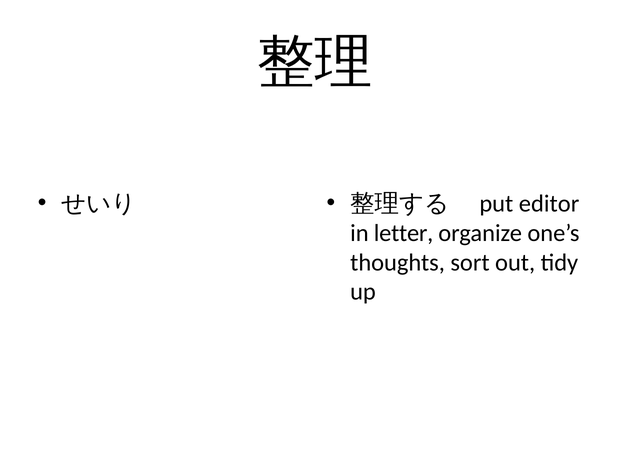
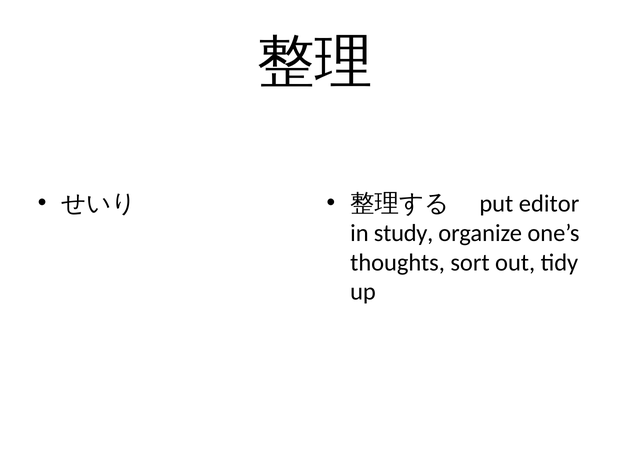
letter: letter -> study
